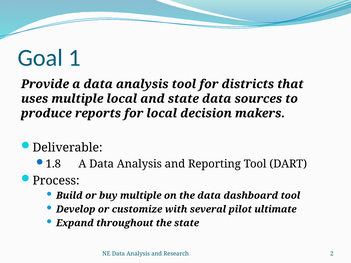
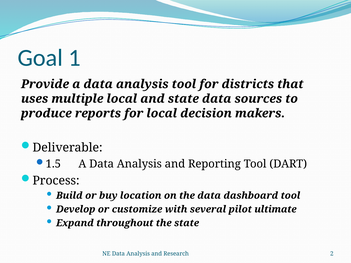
1.8: 1.8 -> 1.5
buy multiple: multiple -> location
